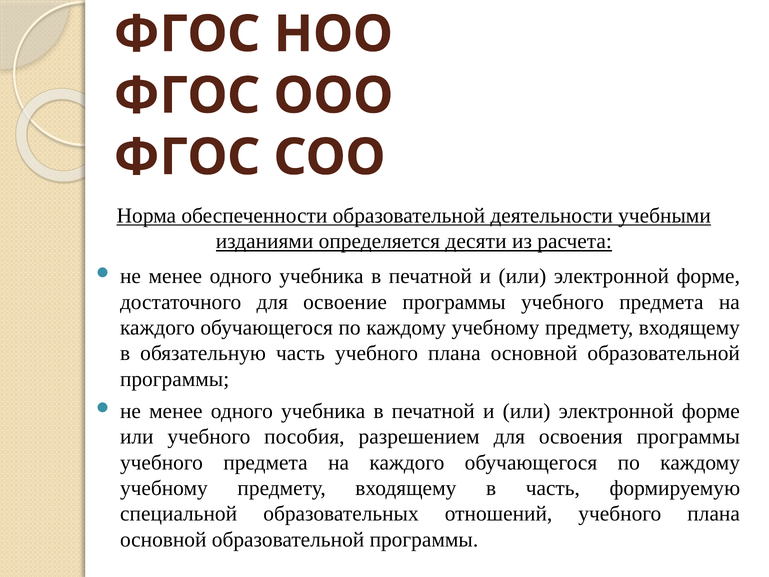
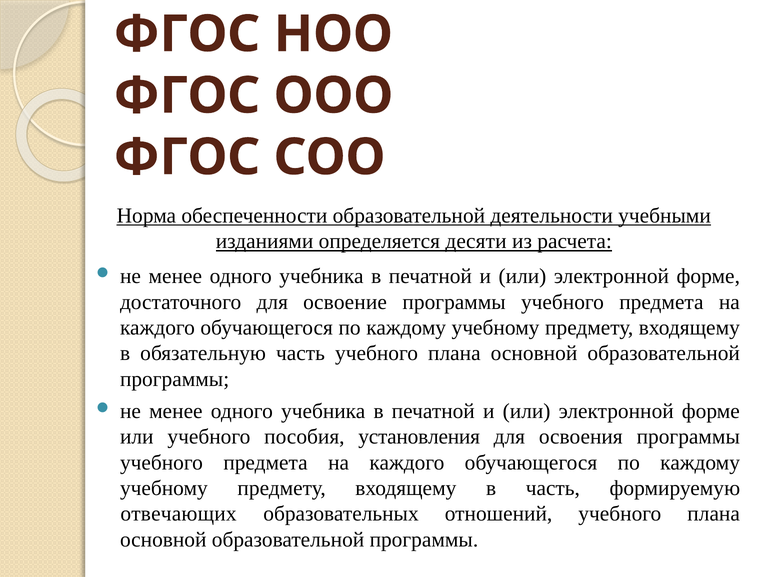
разрешением: разрешением -> установления
специальной: специальной -> отвечающих
